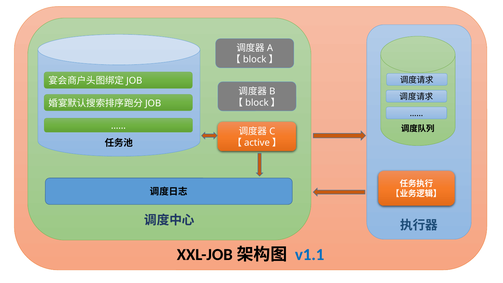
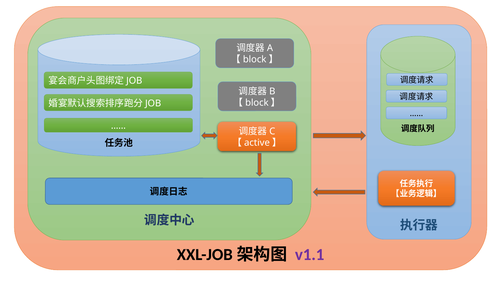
v1.1 colour: blue -> purple
